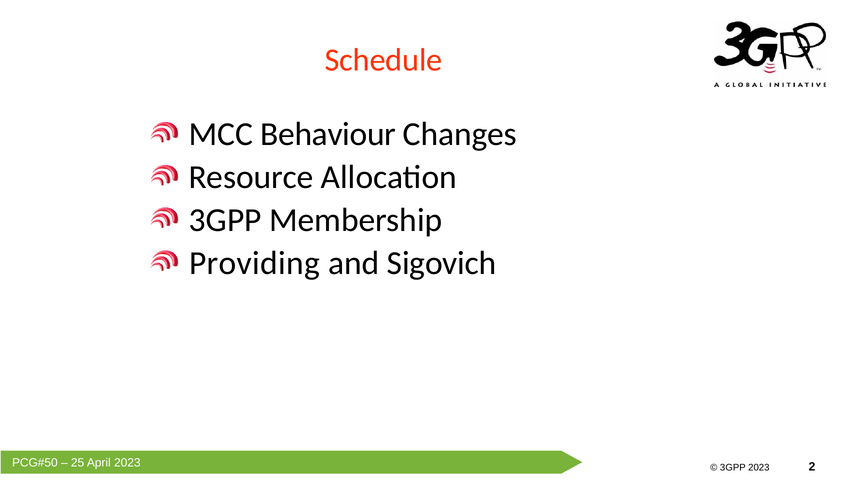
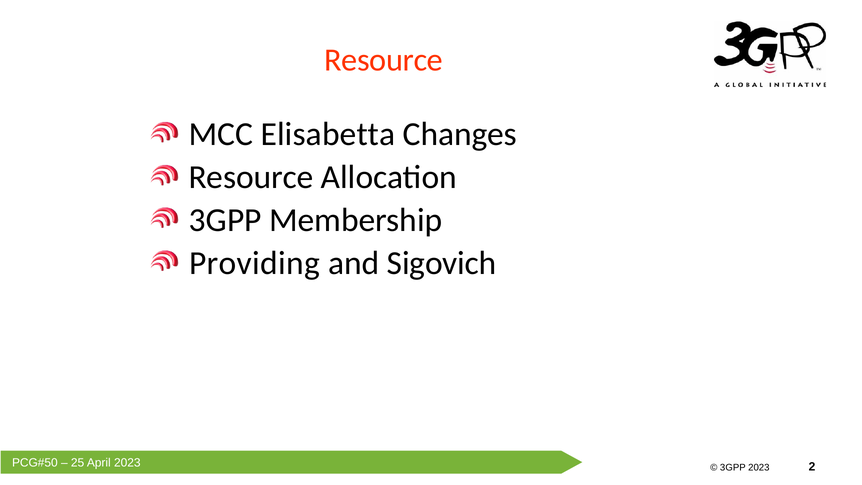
Schedule at (383, 60): Schedule -> Resource
Behaviour: Behaviour -> Elisabetta
